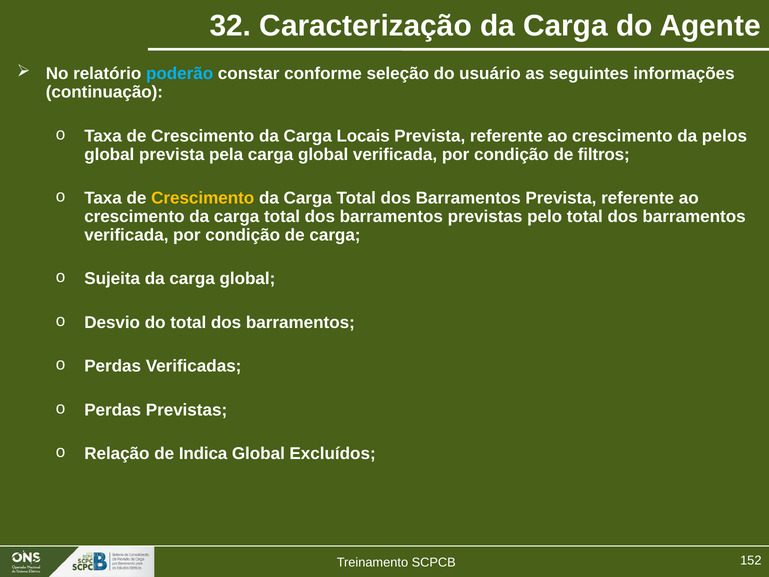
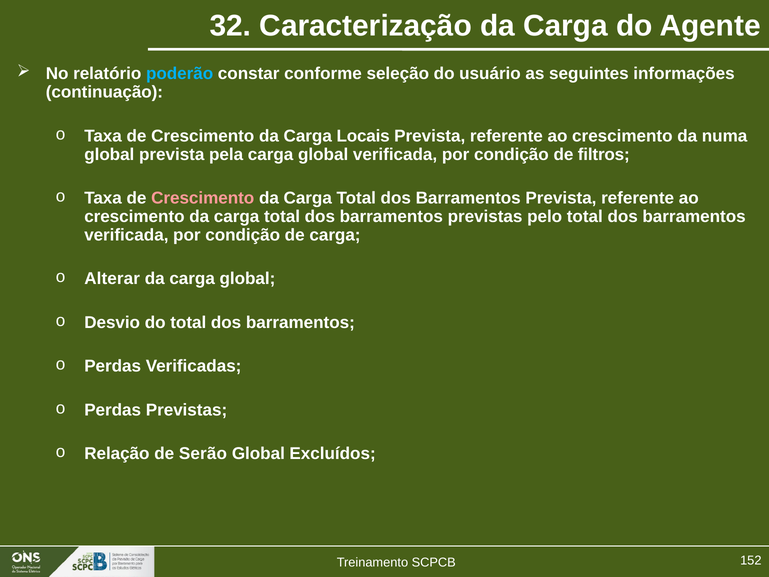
pelos: pelos -> numa
Crescimento at (203, 198) colour: yellow -> pink
Sujeita: Sujeita -> Alterar
Indica: Indica -> Serão
